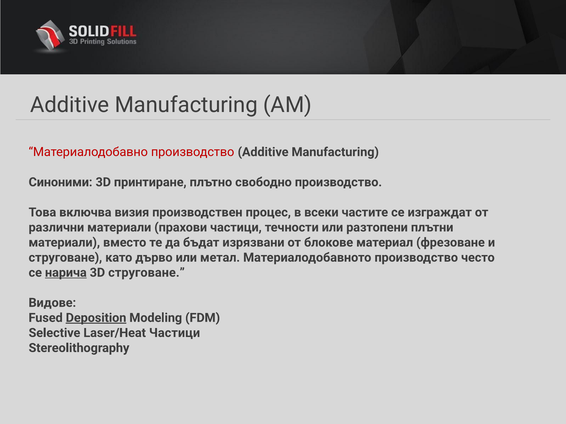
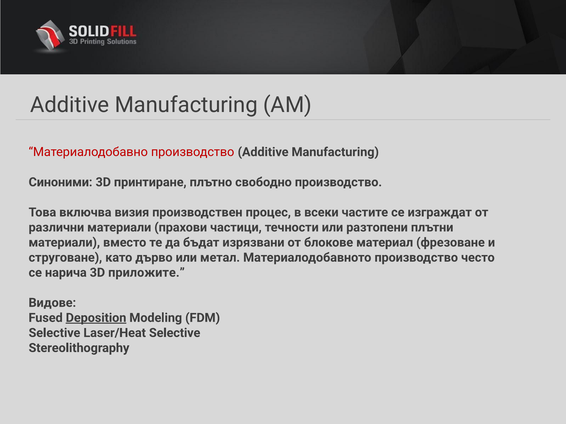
нарича underline: present -> none
3D струговане: струговане -> приложите
Laser/Heat Частици: Частици -> Selective
